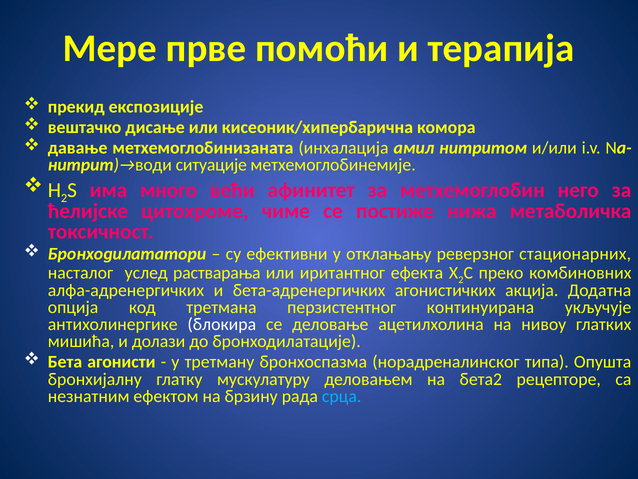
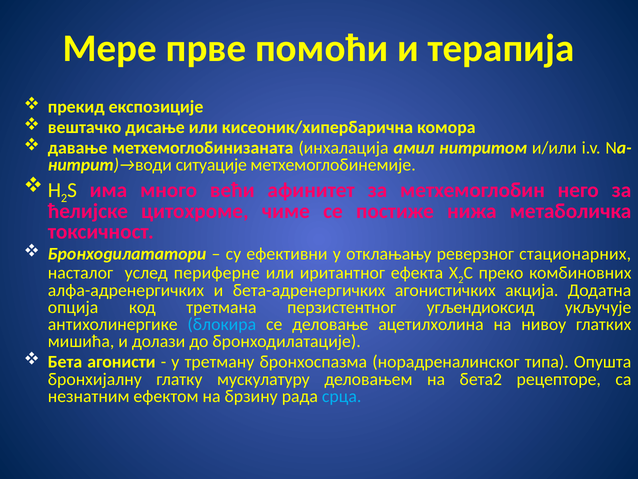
растварања: растварања -> периферне
континуирана: континуирана -> угљендиоксид
блокира colour: white -> light blue
